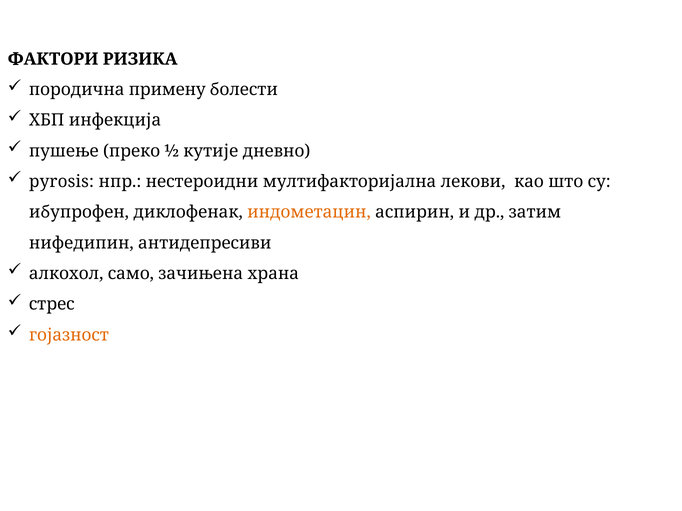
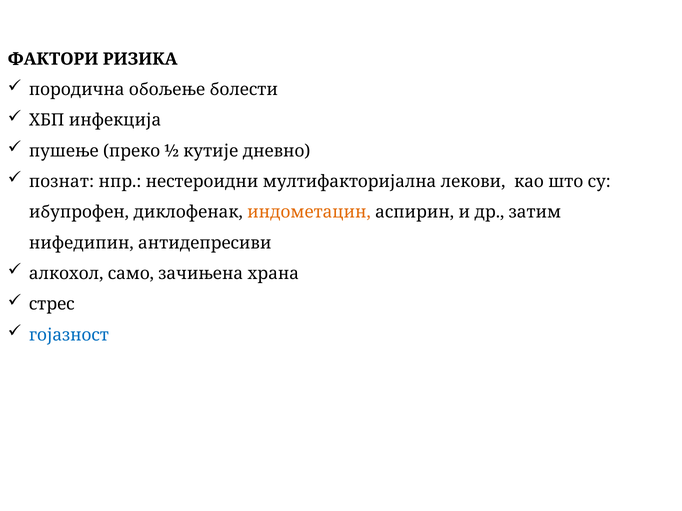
примену: примену -> обољење
pyrosis: pyrosis -> познат
гојазност colour: orange -> blue
